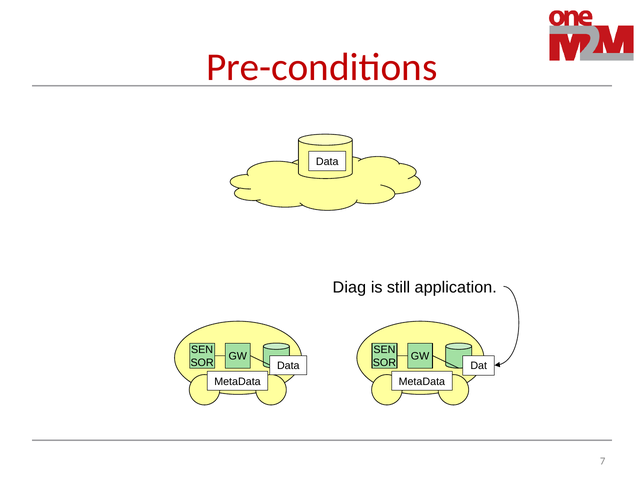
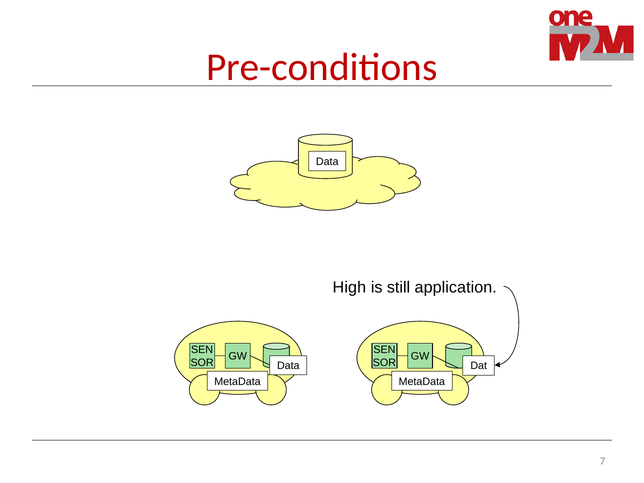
Diag: Diag -> High
